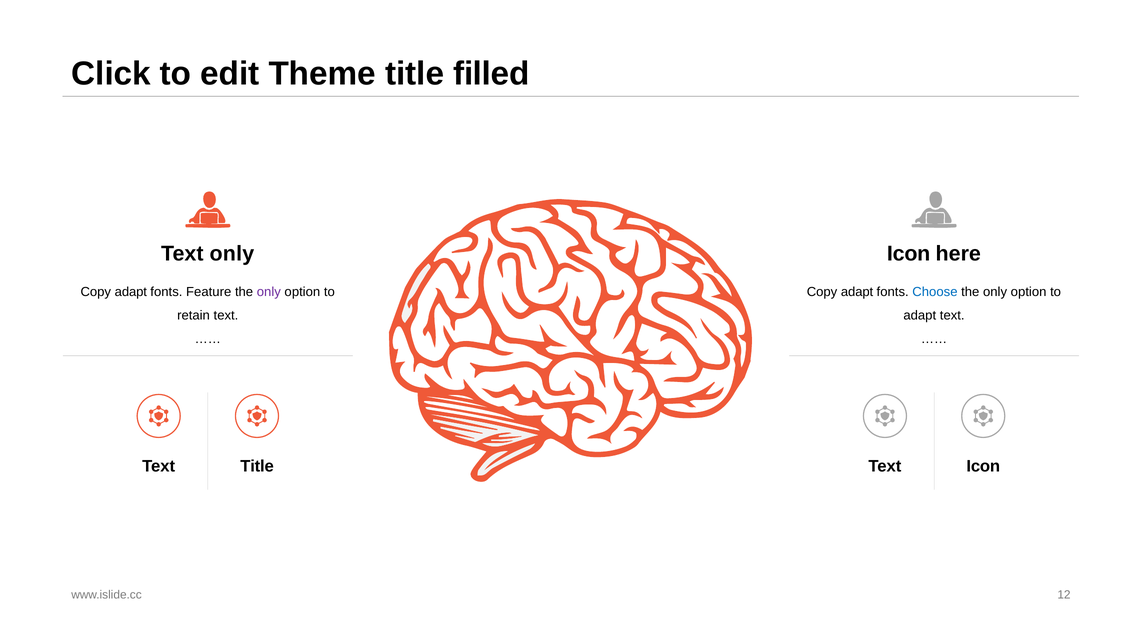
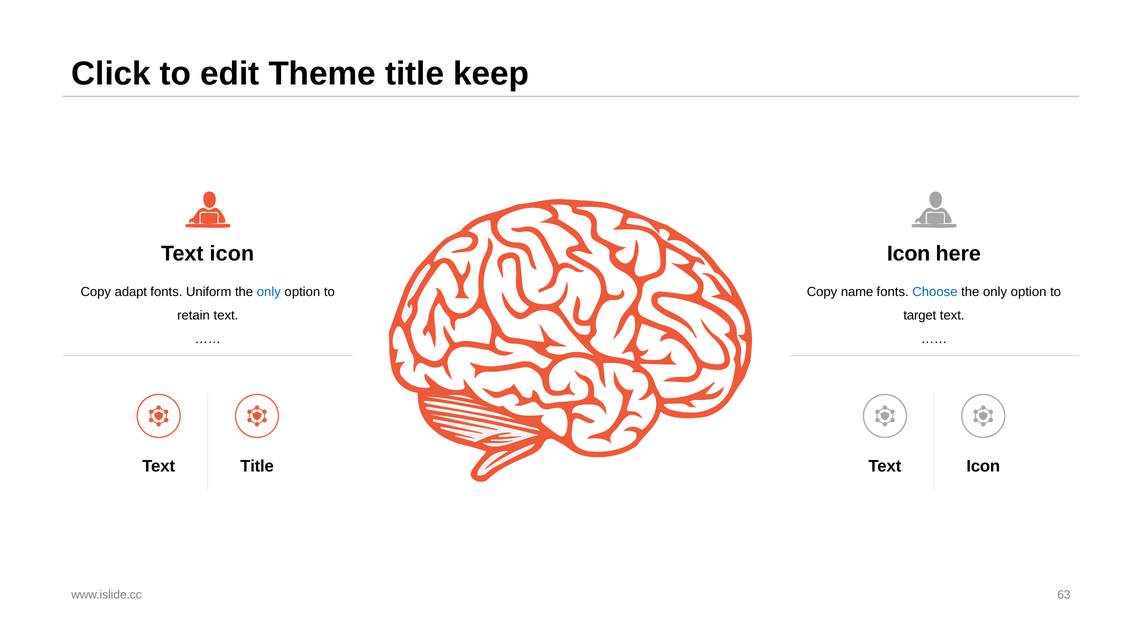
filled: filled -> keep
only at (232, 254): only -> icon
Feature: Feature -> Uniform
only at (269, 292) colour: purple -> blue
adapt at (857, 292): adapt -> name
adapt at (920, 316): adapt -> target
12: 12 -> 63
